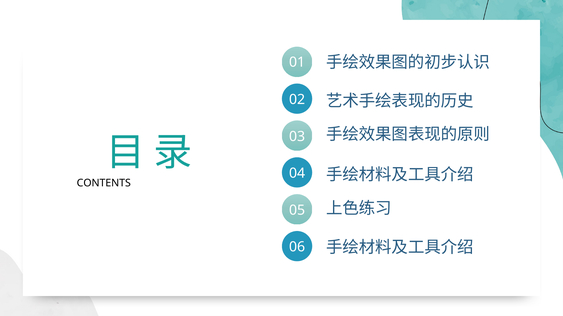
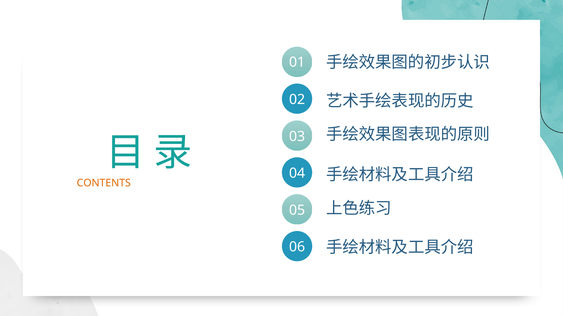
CONTENTS colour: black -> orange
